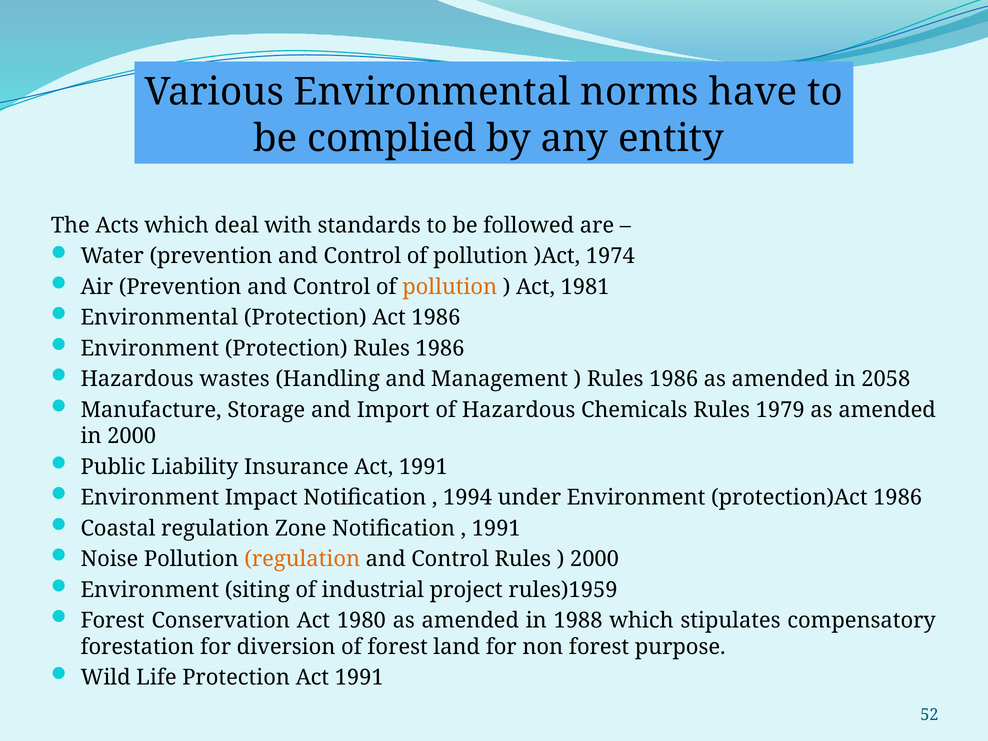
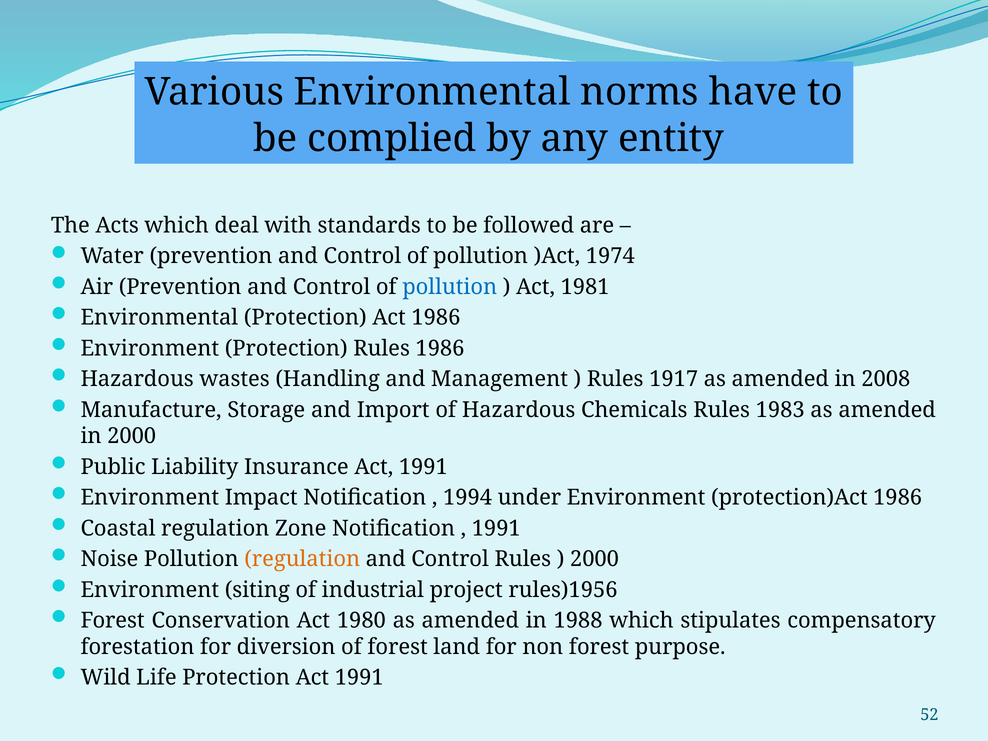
pollution at (450, 287) colour: orange -> blue
1986 at (674, 379): 1986 -> 1917
2058: 2058 -> 2008
1979: 1979 -> 1983
rules)1959: rules)1959 -> rules)1956
